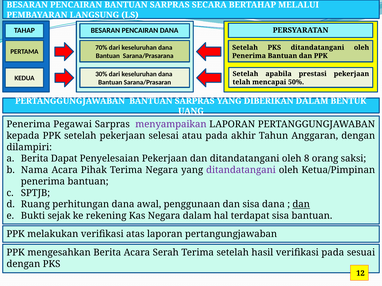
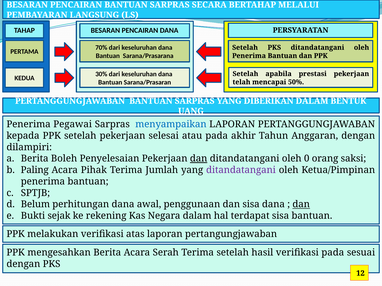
menyampaikan colour: purple -> blue
Dapat: Dapat -> Boleh
dan at (199, 159) underline: none -> present
8: 8 -> 0
Nama: Nama -> Paling
Terima Negara: Negara -> Jumlah
Ruang: Ruang -> Belum
